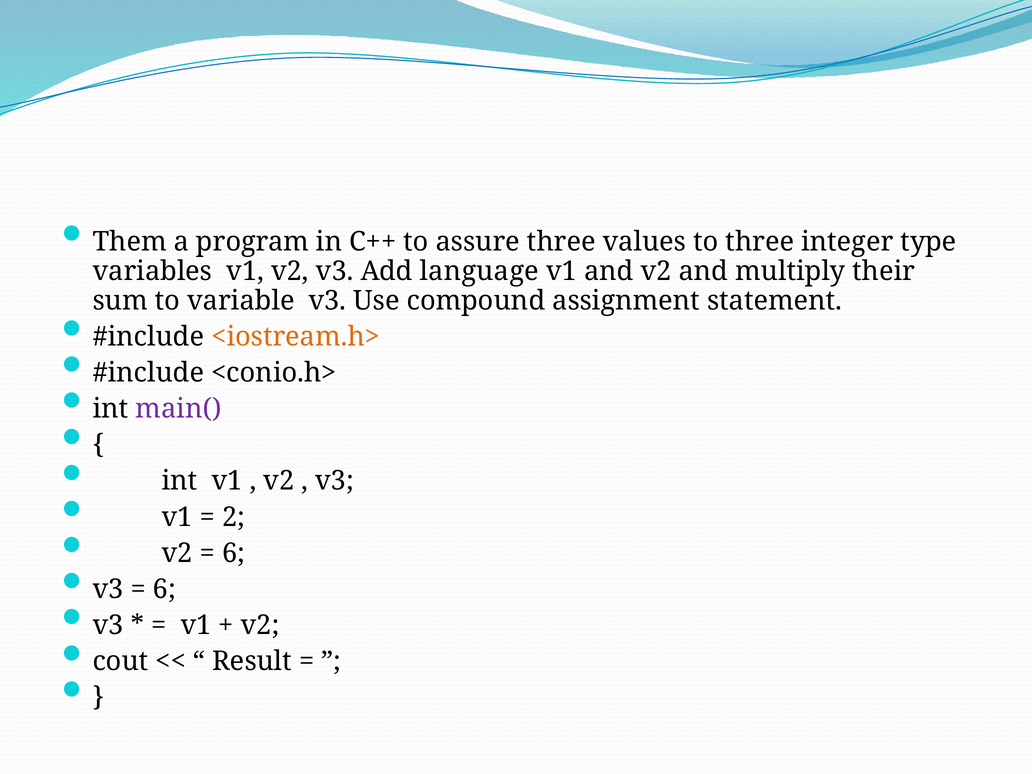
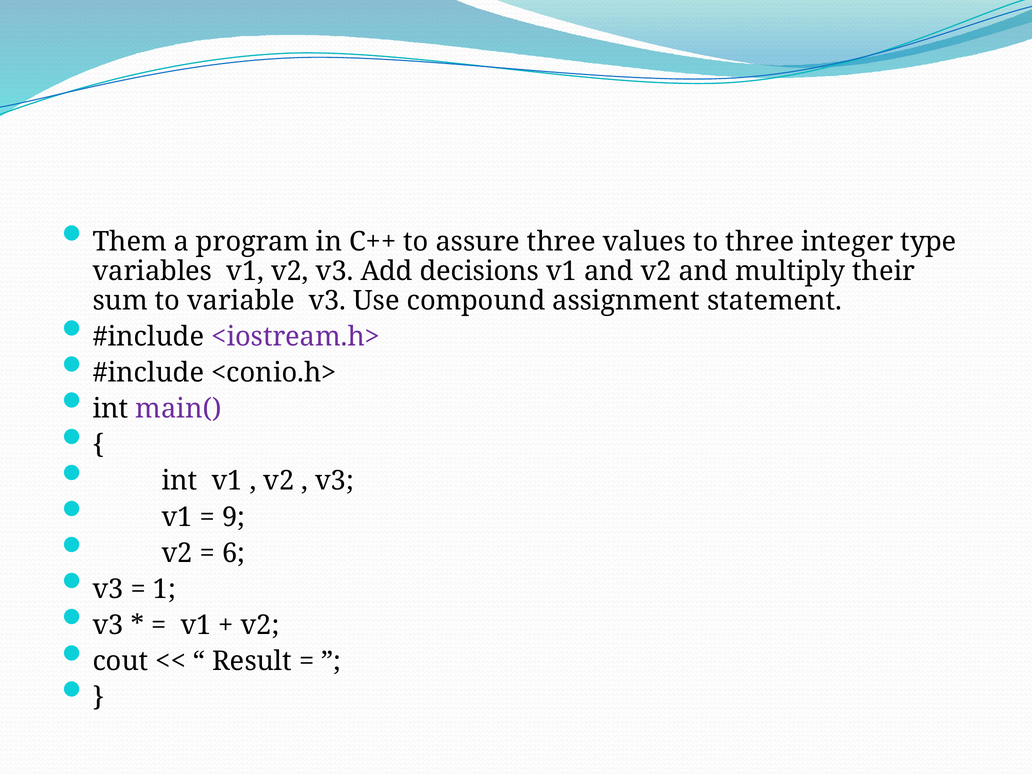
language: language -> decisions
<iostream.h> colour: orange -> purple
2: 2 -> 9
6 at (164, 589): 6 -> 1
